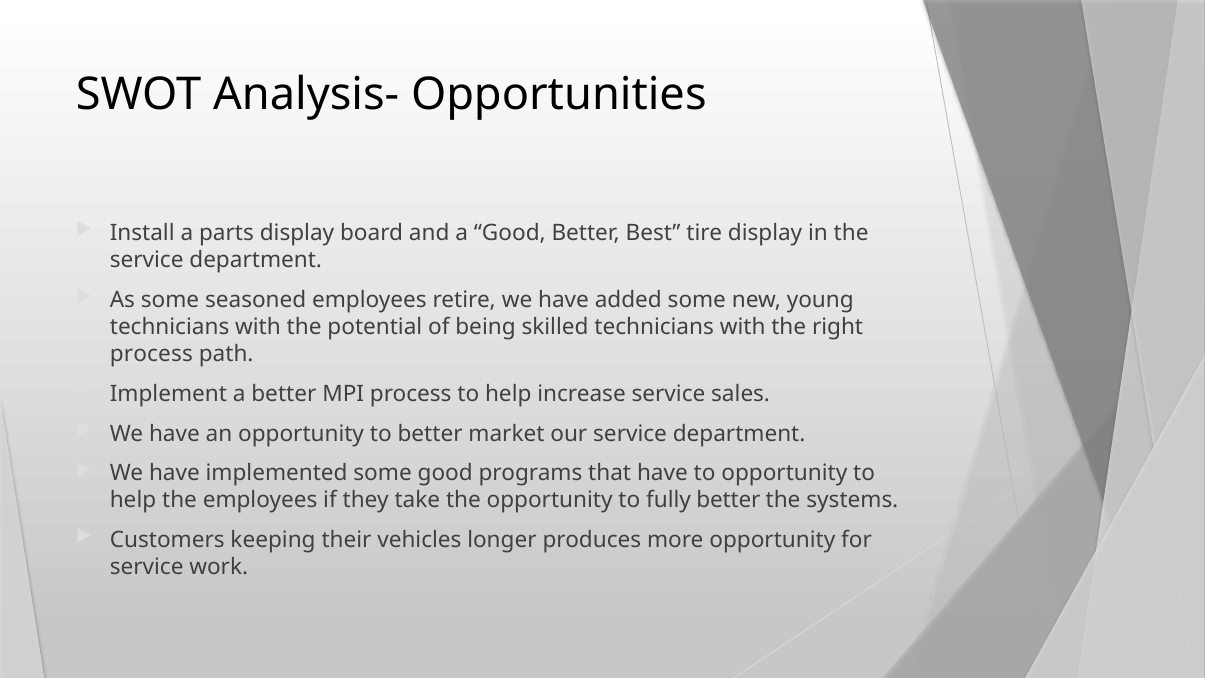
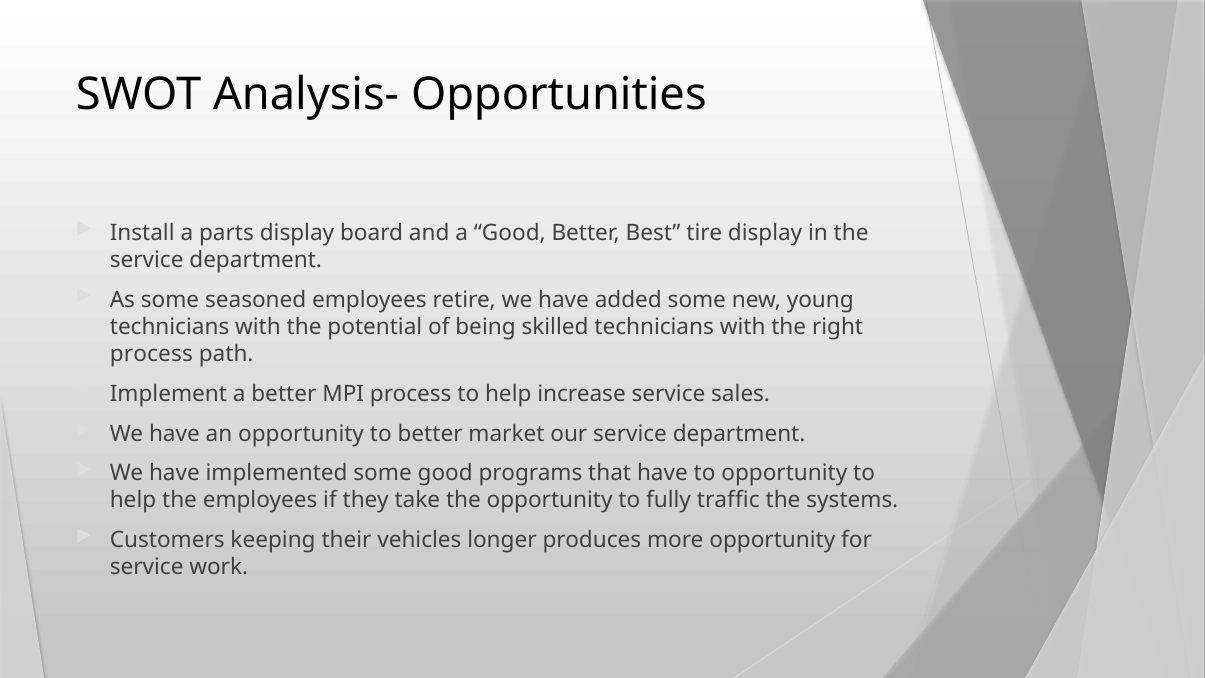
fully better: better -> traffic
